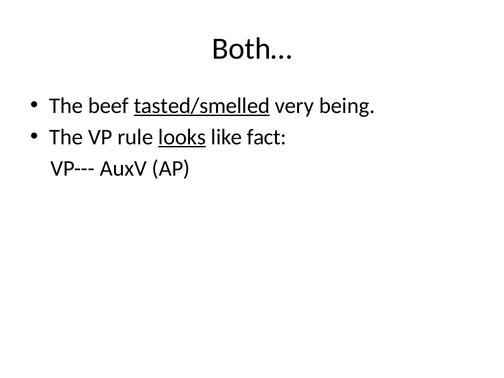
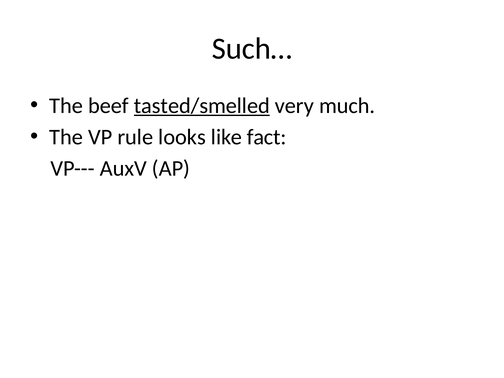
Both…: Both… -> Such…
being: being -> much
looks underline: present -> none
